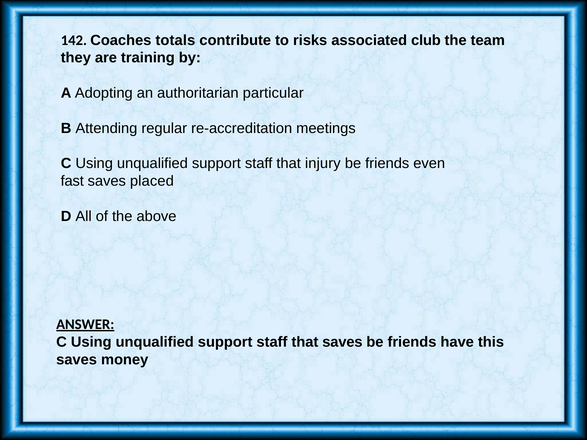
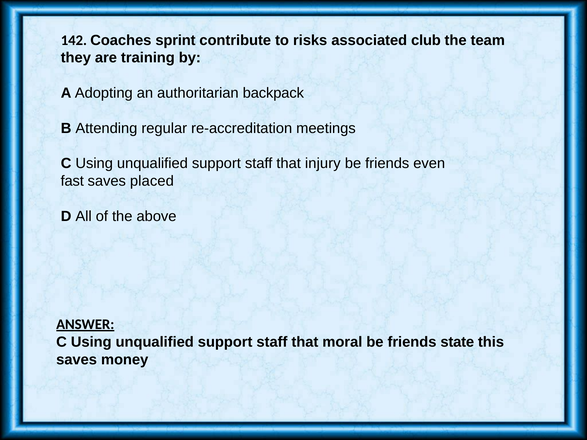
totals: totals -> sprint
particular: particular -> backpack
that saves: saves -> moral
have: have -> state
